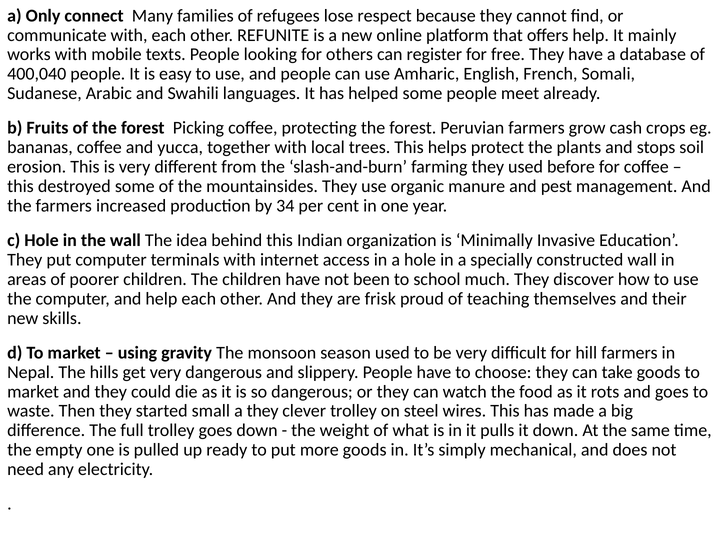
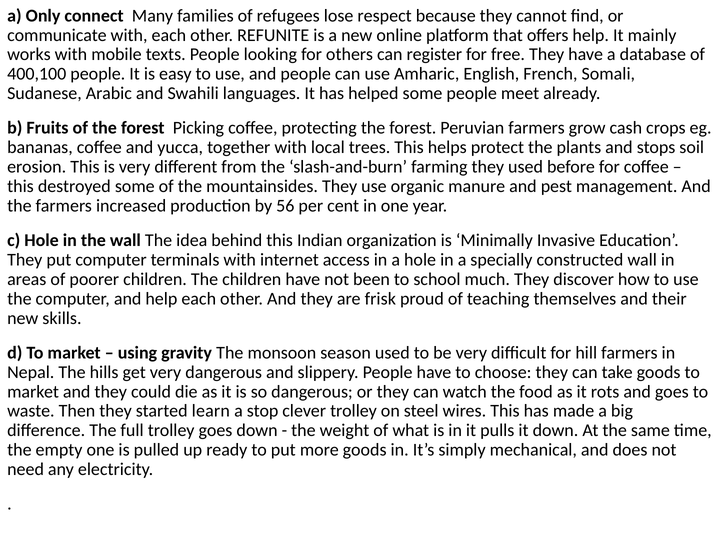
400,040: 400,040 -> 400,100
34: 34 -> 56
small: small -> learn
a they: they -> stop
